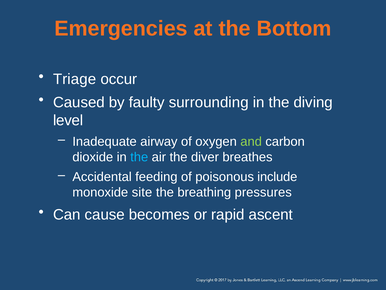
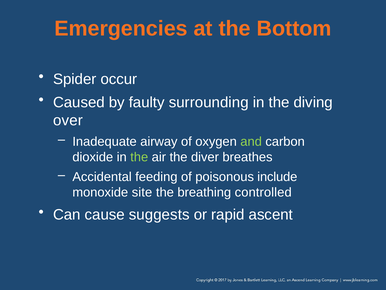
Triage: Triage -> Spider
level: level -> over
the at (139, 157) colour: light blue -> light green
pressures: pressures -> controlled
becomes: becomes -> suggests
